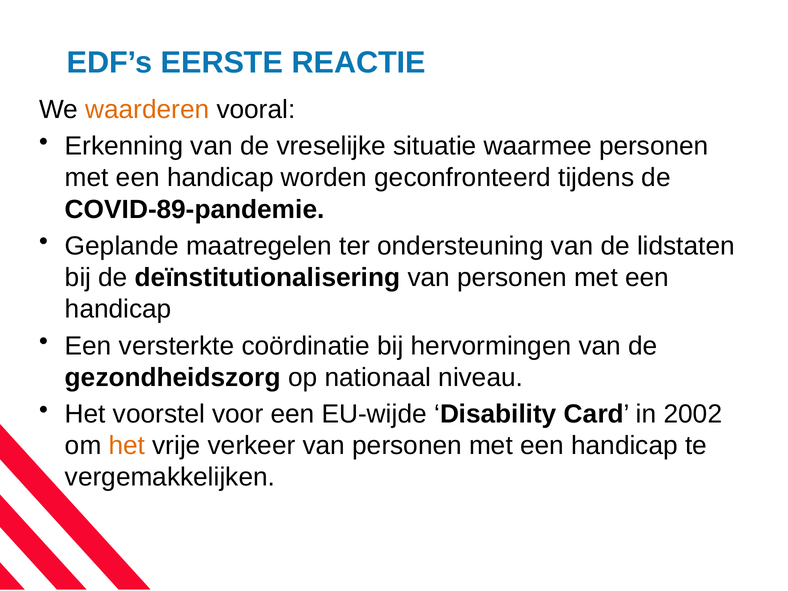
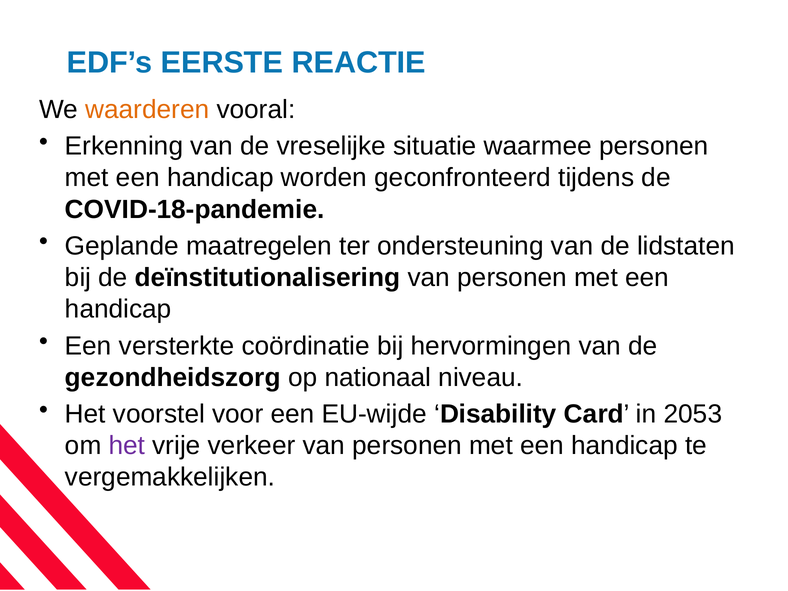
COVID-89-pandemie: COVID-89-pandemie -> COVID-18-pandemie
2002: 2002 -> 2053
het at (127, 446) colour: orange -> purple
